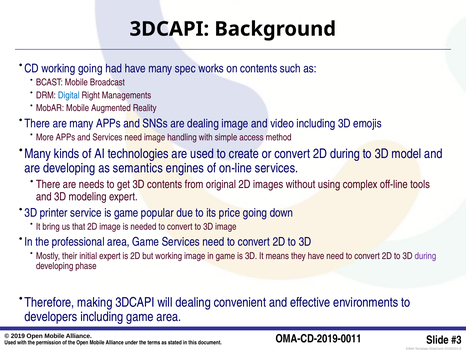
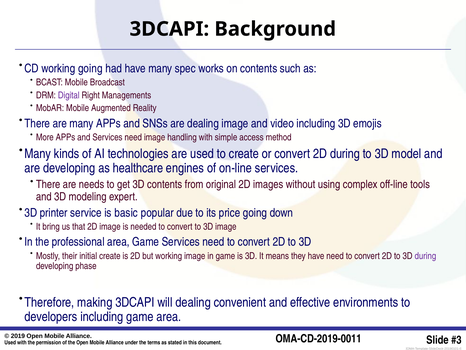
Digital colour: blue -> purple
semantics: semantics -> healthcare
is game: game -> basic
initial expert: expert -> create
